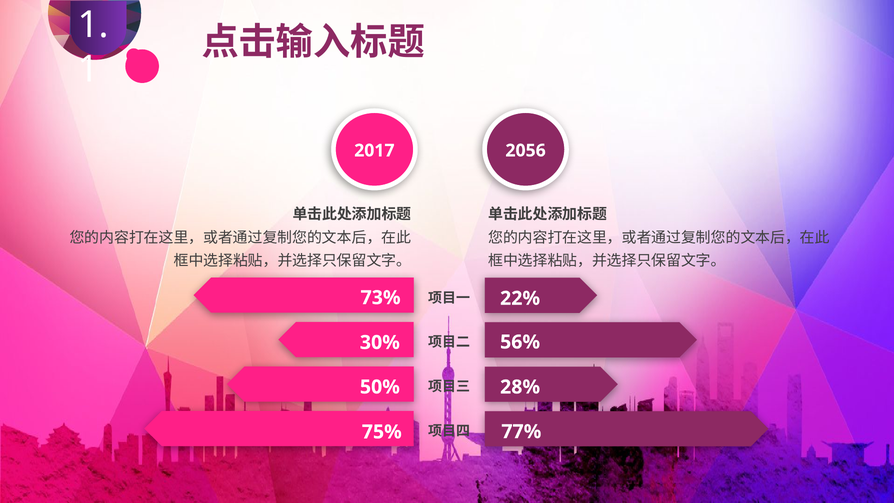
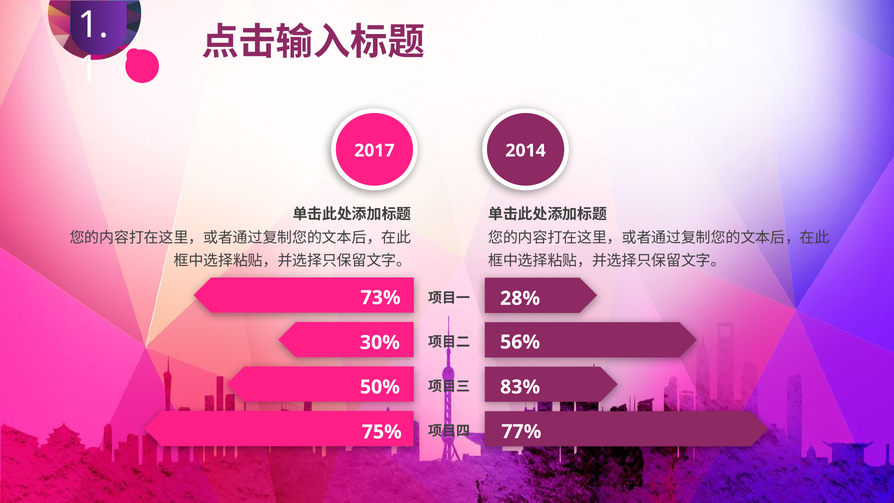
2056: 2056 -> 2014
22%: 22% -> 28%
28%: 28% -> 83%
